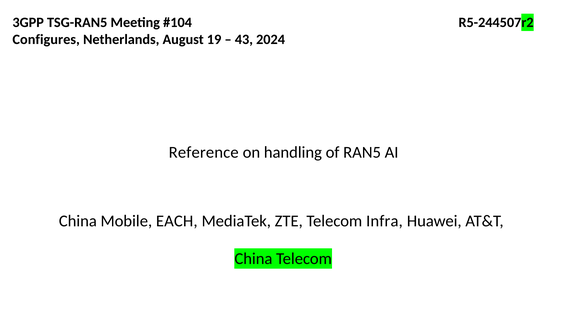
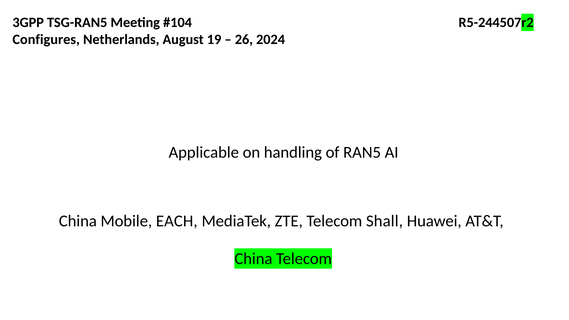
43: 43 -> 26
Reference: Reference -> Applicable
Infra: Infra -> Shall
